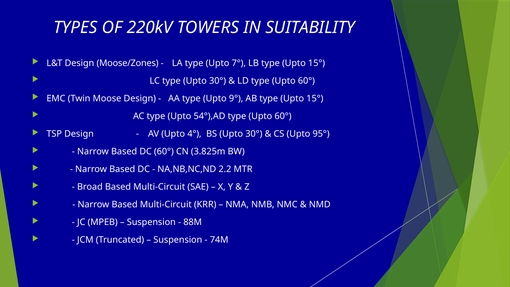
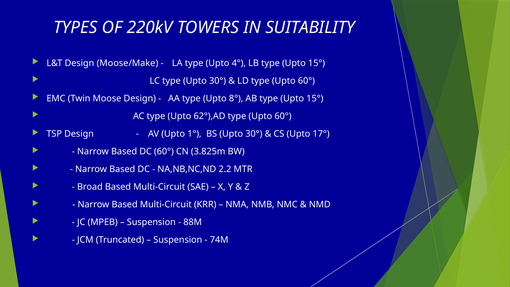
Moose/Zones: Moose/Zones -> Moose/Make
7°: 7° -> 4°
9°: 9° -> 8°
54°),AD: 54°),AD -> 62°),AD
4°: 4° -> 1°
95°: 95° -> 17°
